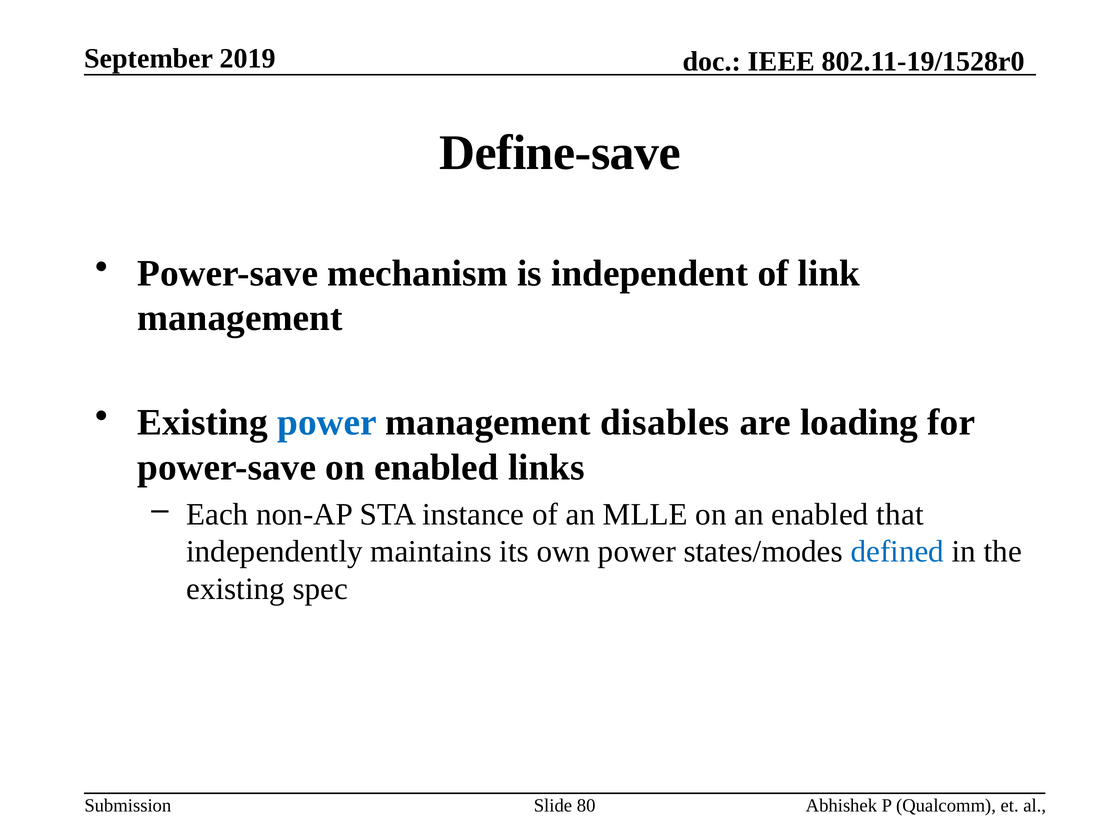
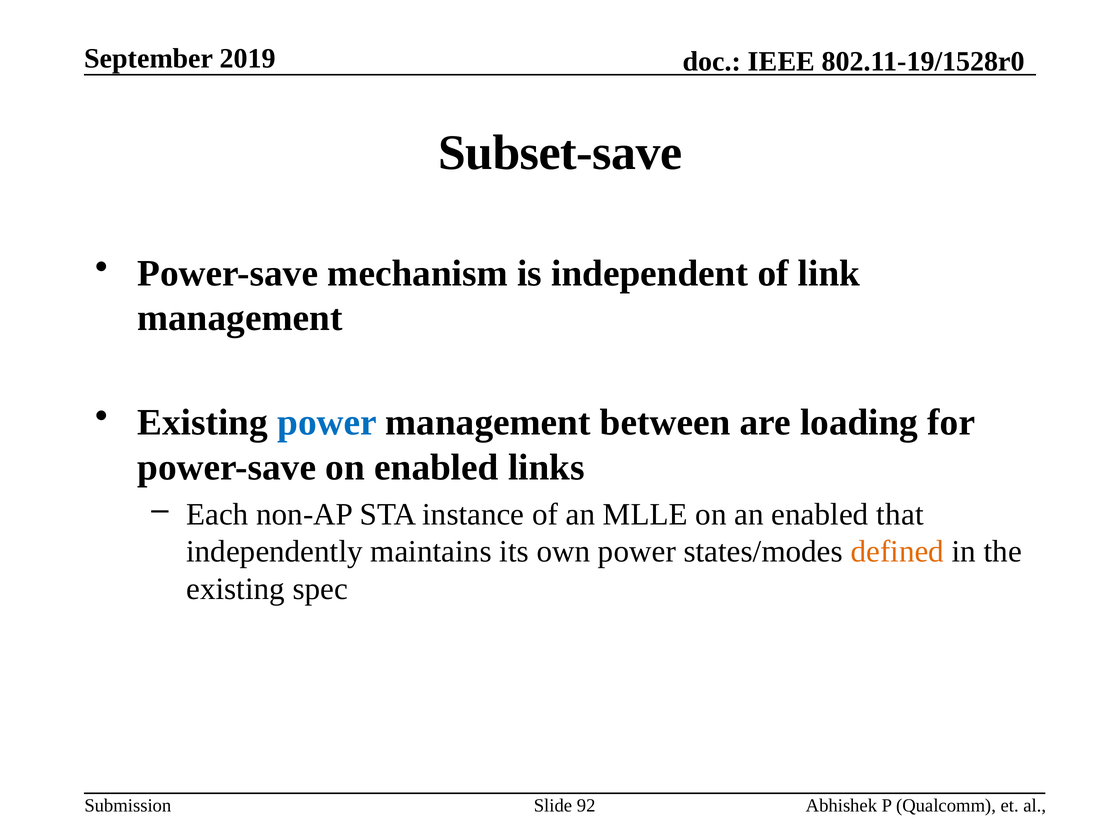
Define-save: Define-save -> Subset-save
disables: disables -> between
defined colour: blue -> orange
80: 80 -> 92
